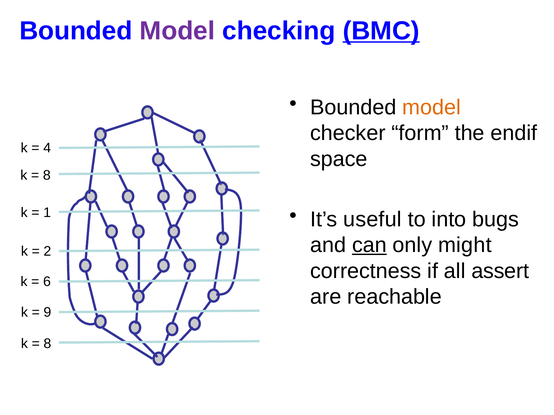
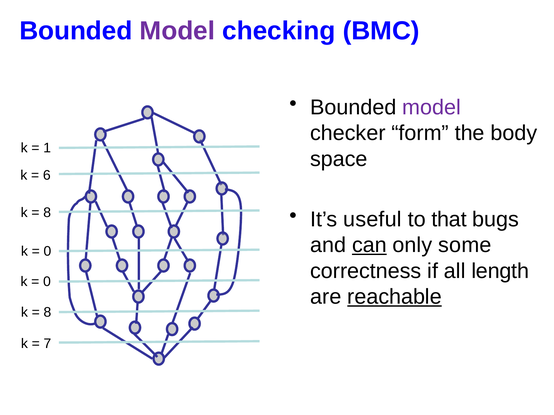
BMC underline: present -> none
model at (432, 107) colour: orange -> purple
endif: endif -> body
4: 4 -> 1
8 at (47, 176): 8 -> 6
1 at (47, 213): 1 -> 8
into: into -> that
might: might -> some
2 at (47, 251): 2 -> 0
assert: assert -> length
6 at (47, 282): 6 -> 0
reachable underline: none -> present
9 at (47, 313): 9 -> 8
8 at (47, 344): 8 -> 7
